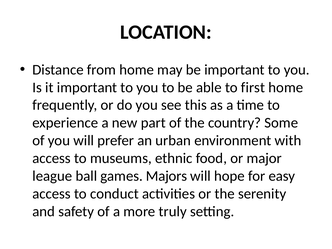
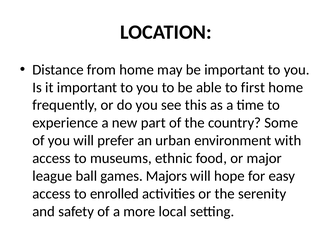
conduct: conduct -> enrolled
truly: truly -> local
